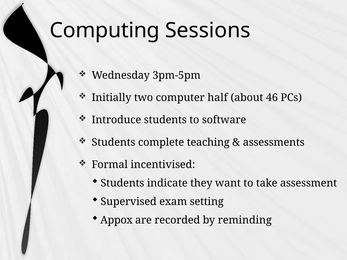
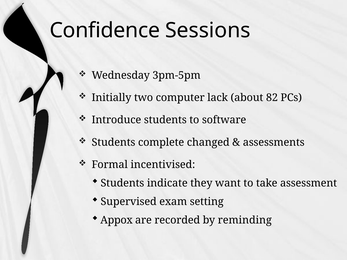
Computing: Computing -> Confidence
half: half -> lack
46: 46 -> 82
teaching: teaching -> changed
